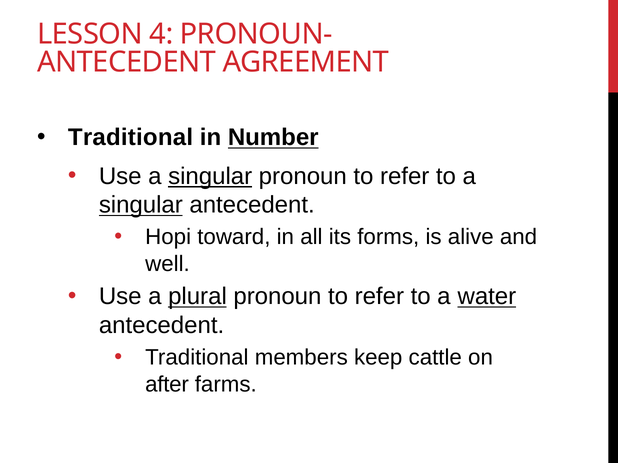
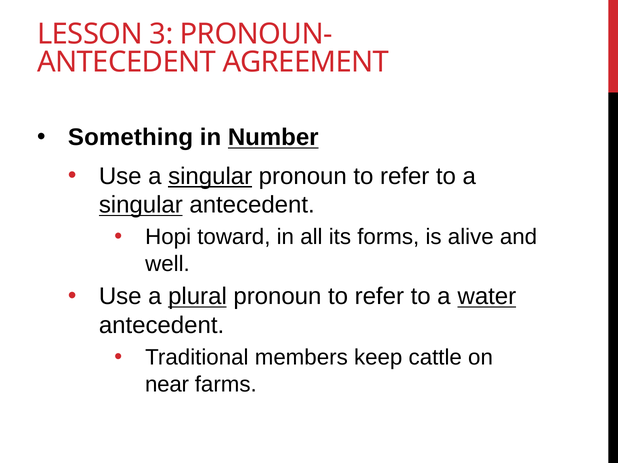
4: 4 -> 3
Traditional at (131, 138): Traditional -> Something
after: after -> near
